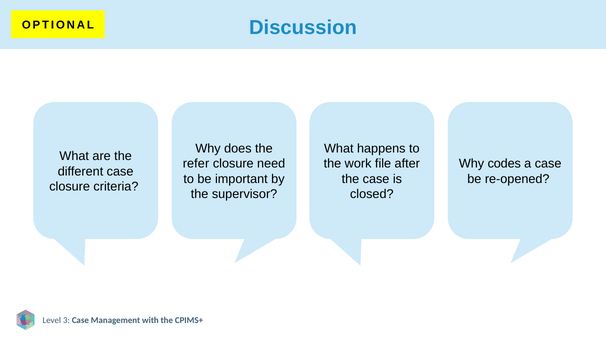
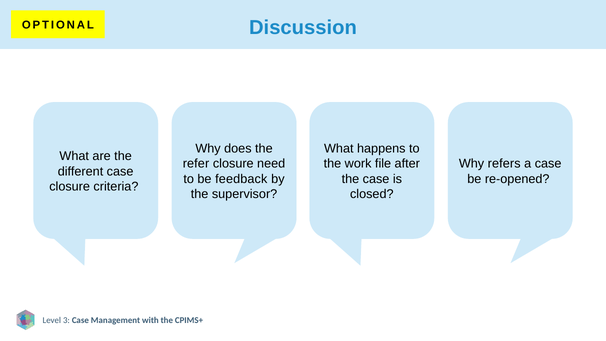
codes: codes -> refers
important: important -> feedback
